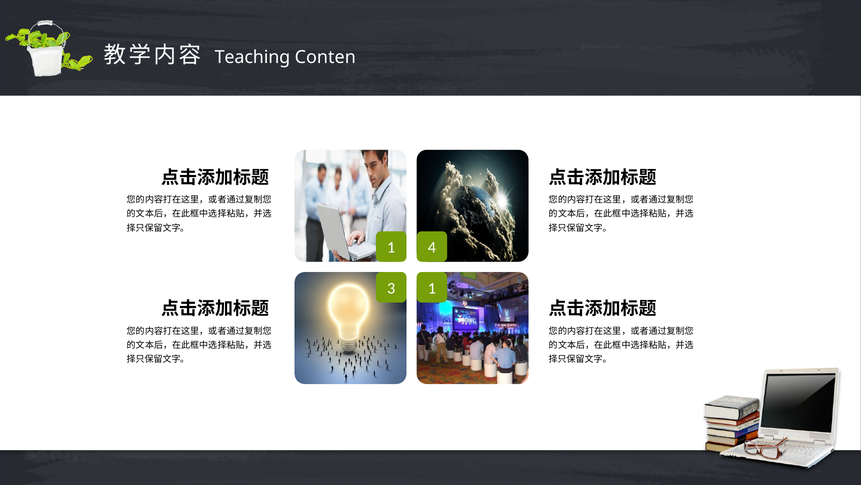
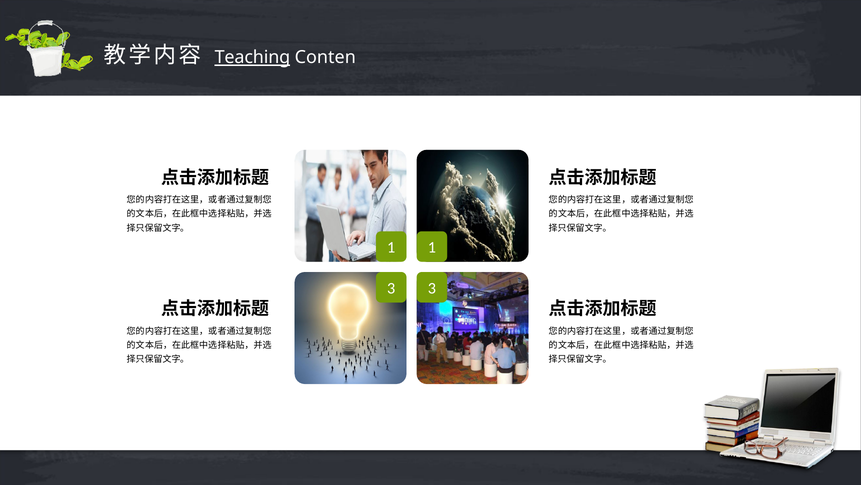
Teaching underline: none -> present
1 4: 4 -> 1
3 1: 1 -> 3
